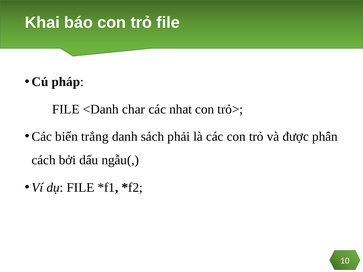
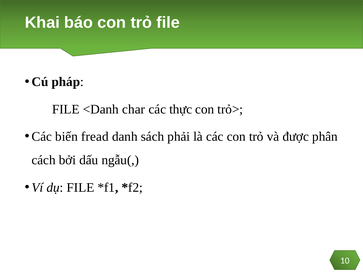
nhat: nhat -> thực
trắng: trắng -> fread
